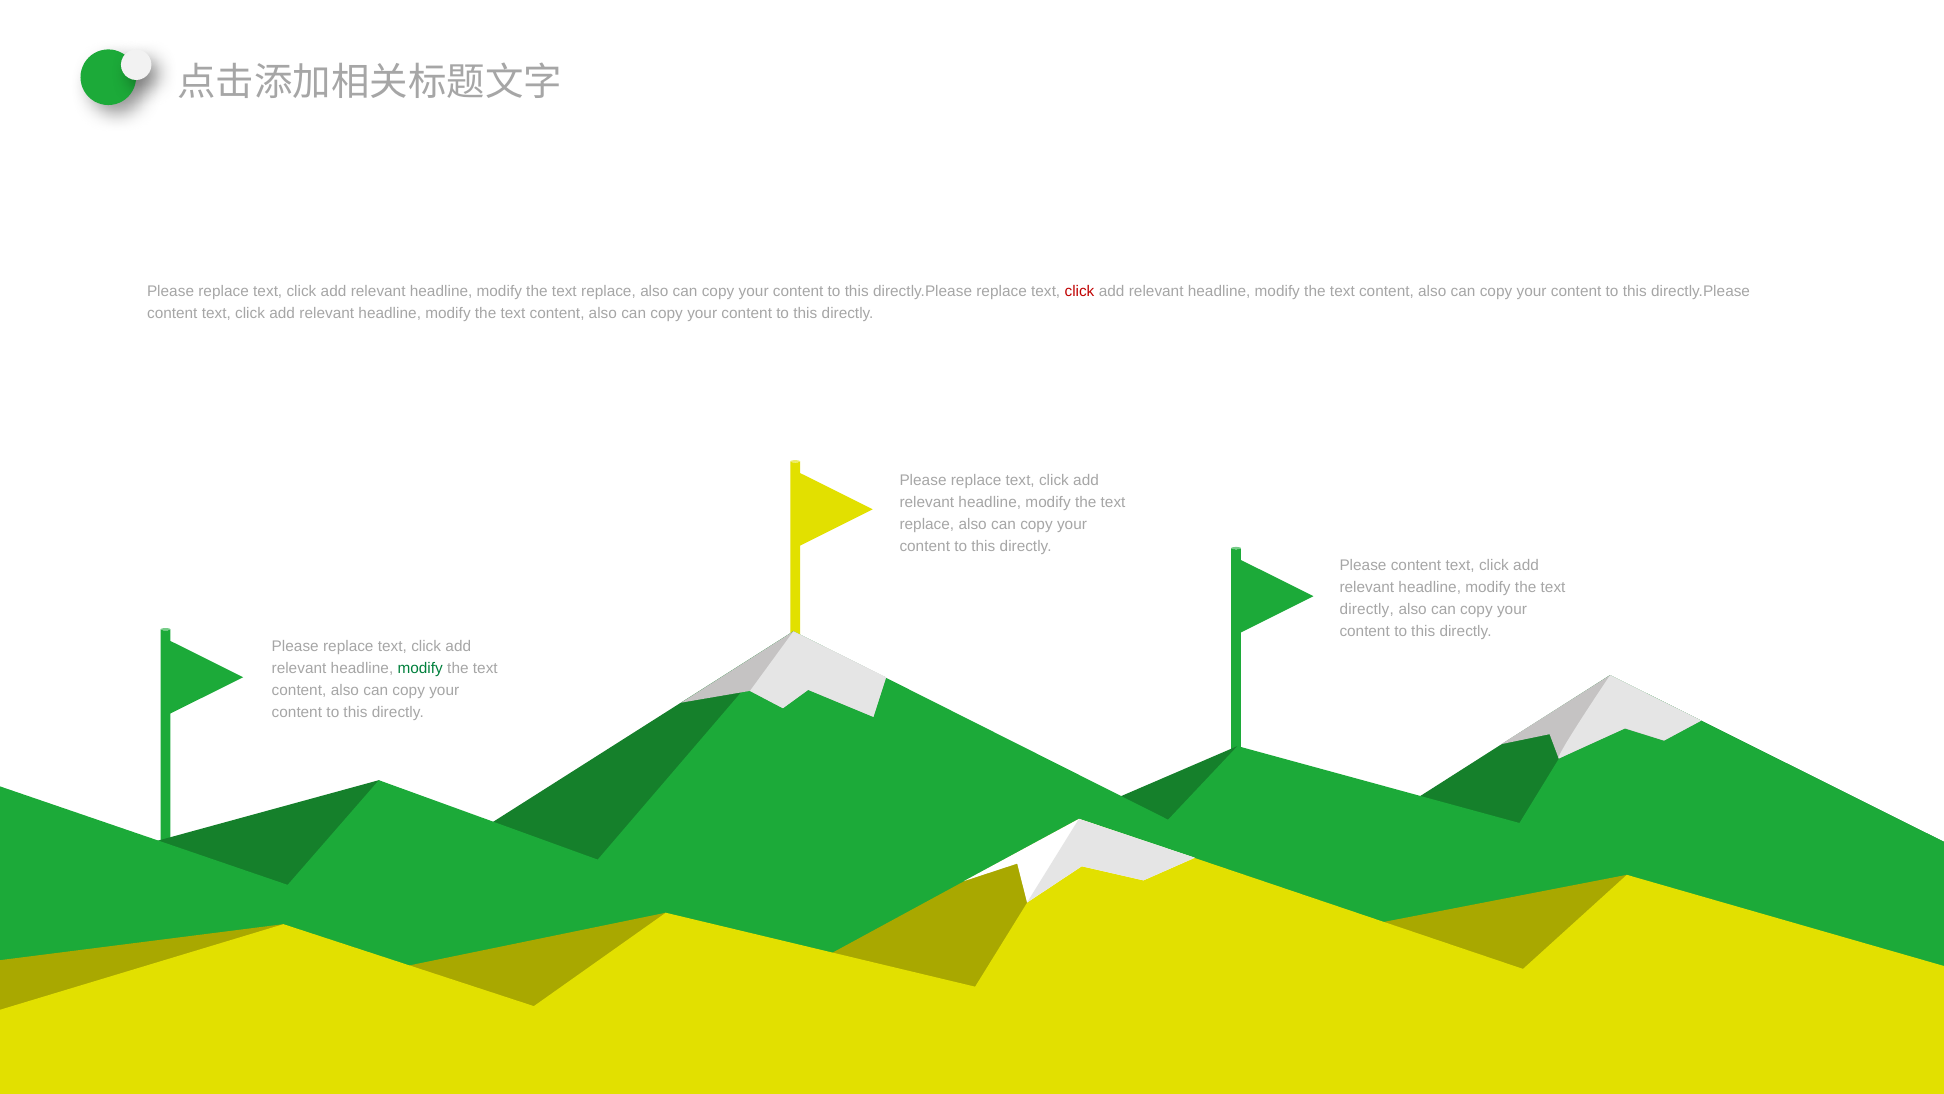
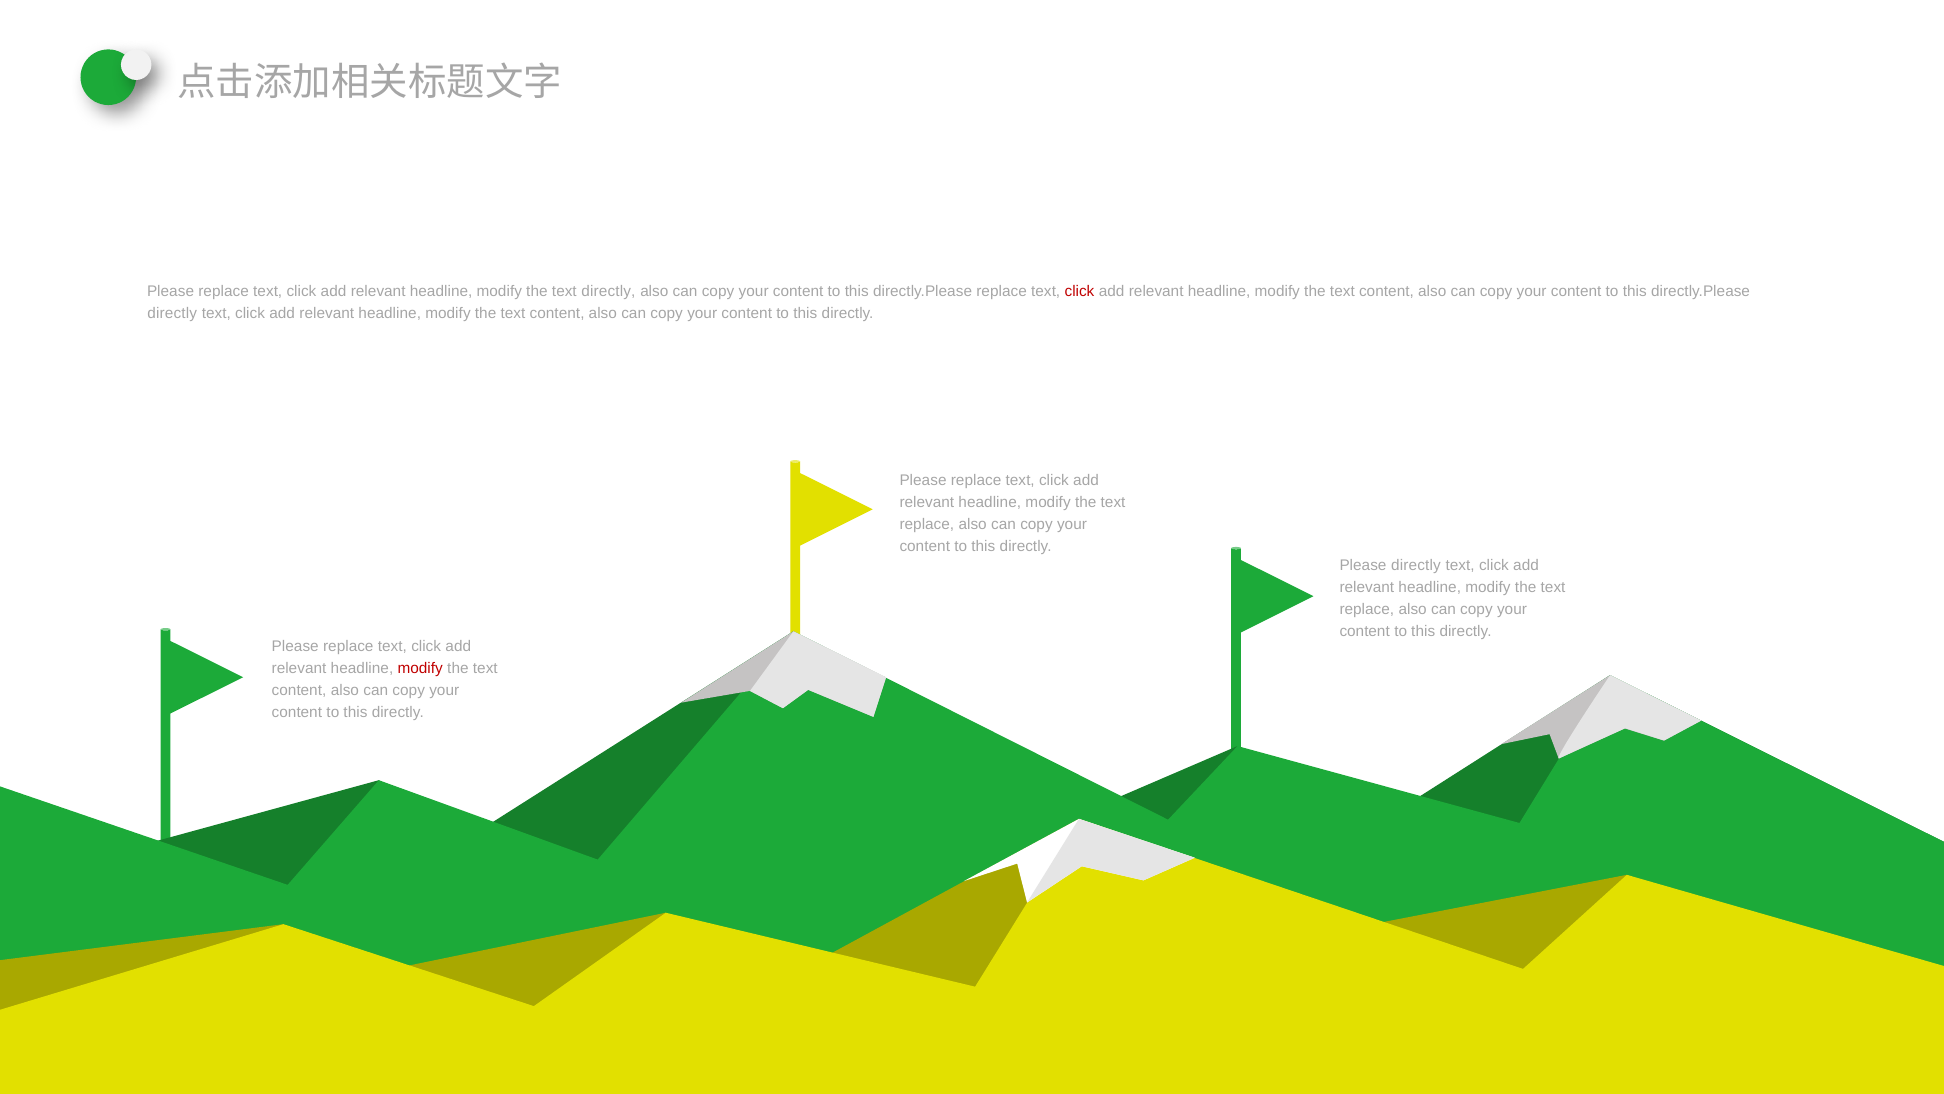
replace at (608, 291): replace -> directly
content at (172, 313): content -> directly
Please content: content -> directly
directly at (1367, 609): directly -> replace
modify at (420, 668) colour: green -> red
